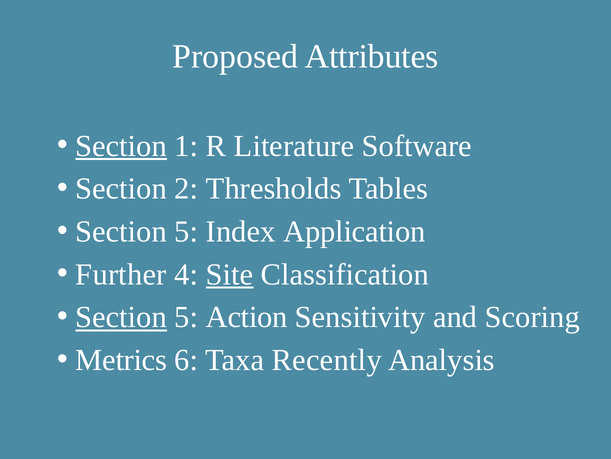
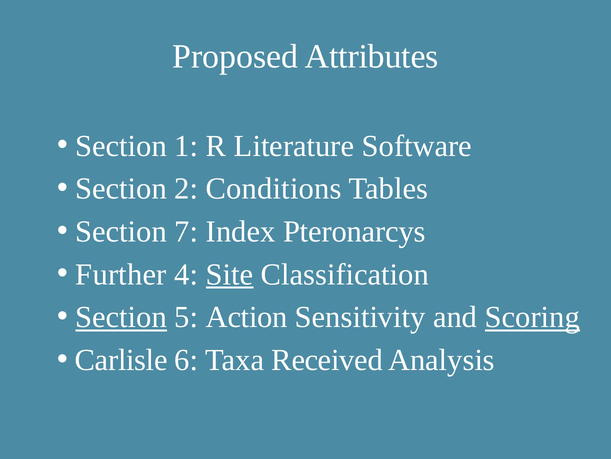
Section at (121, 146) underline: present -> none
Thresholds: Thresholds -> Conditions
5 at (186, 231): 5 -> 7
Application: Application -> Pteronarcys
Scoring underline: none -> present
Metrics: Metrics -> Carlisle
Recently: Recently -> Received
